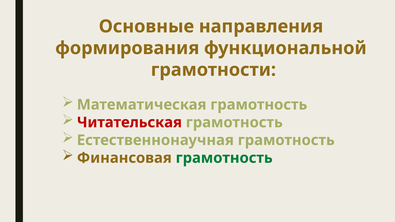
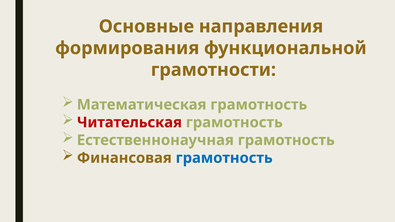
грамотность at (224, 158) colour: green -> blue
